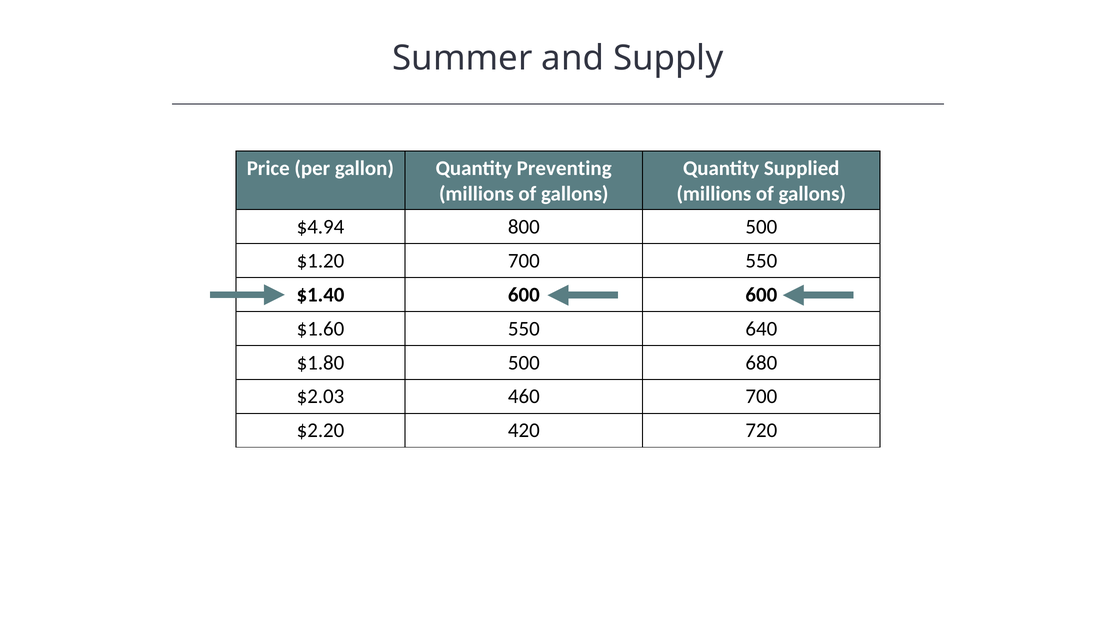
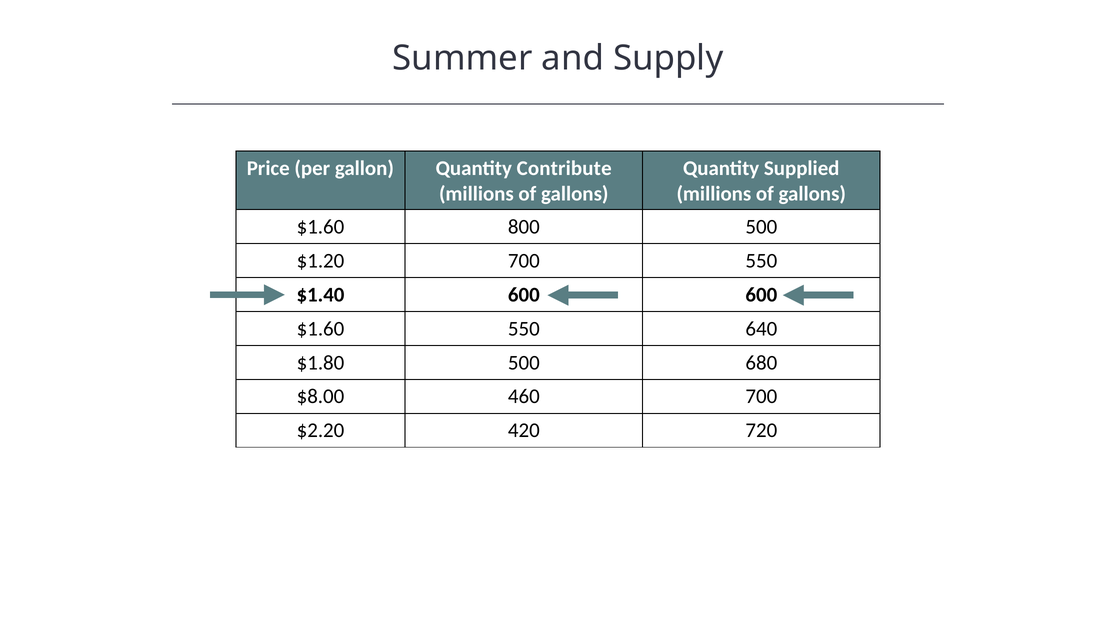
Preventing: Preventing -> Contribute
$4.94 at (320, 227): $4.94 -> $1.60
$2.03: $2.03 -> $8.00
